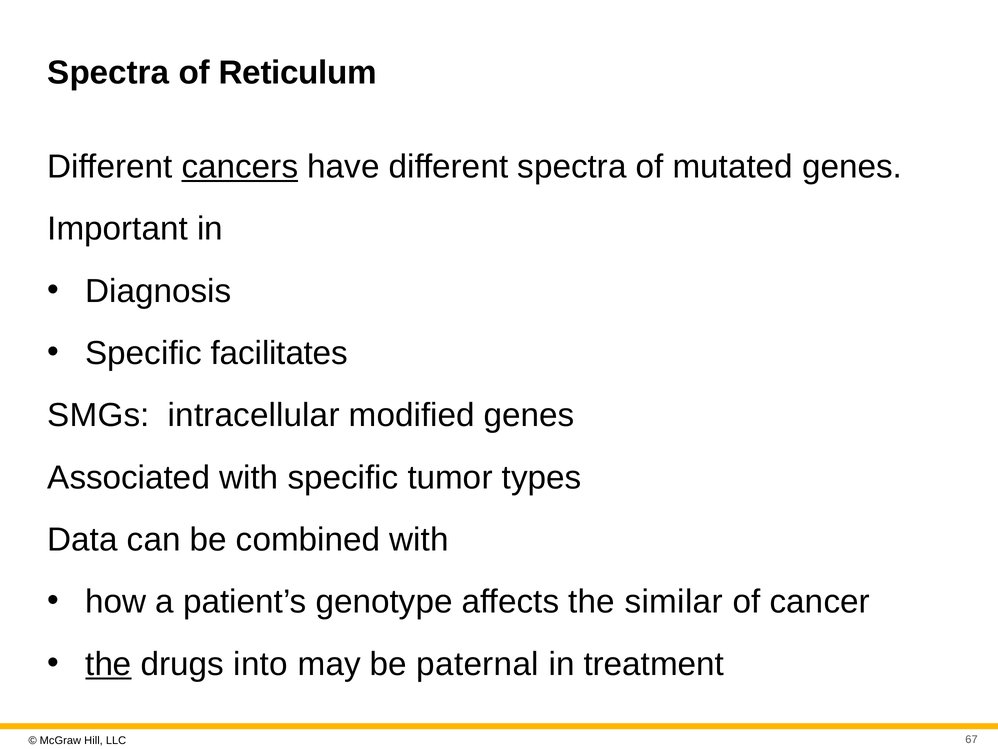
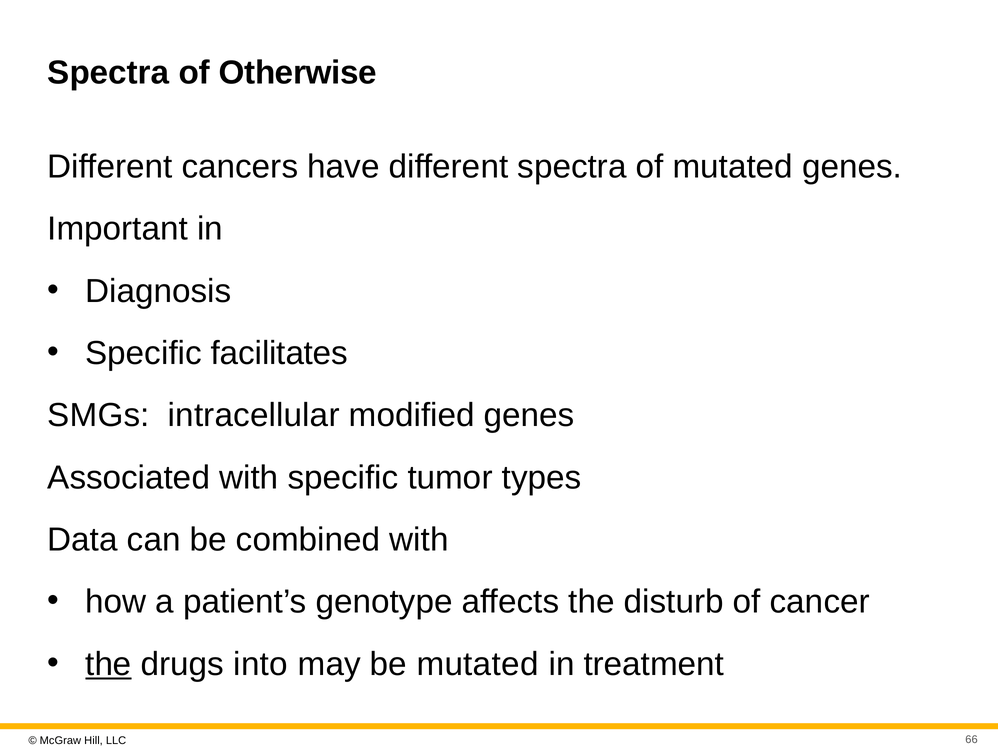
Reticulum: Reticulum -> Otherwise
cancers underline: present -> none
similar: similar -> disturb
be paternal: paternal -> mutated
67: 67 -> 66
